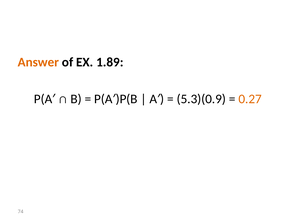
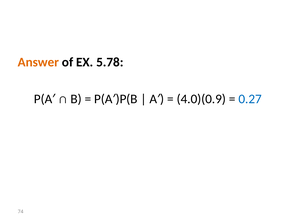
1.89: 1.89 -> 5.78
5.3)(0.9: 5.3)(0.9 -> 4.0)(0.9
0.27 colour: orange -> blue
